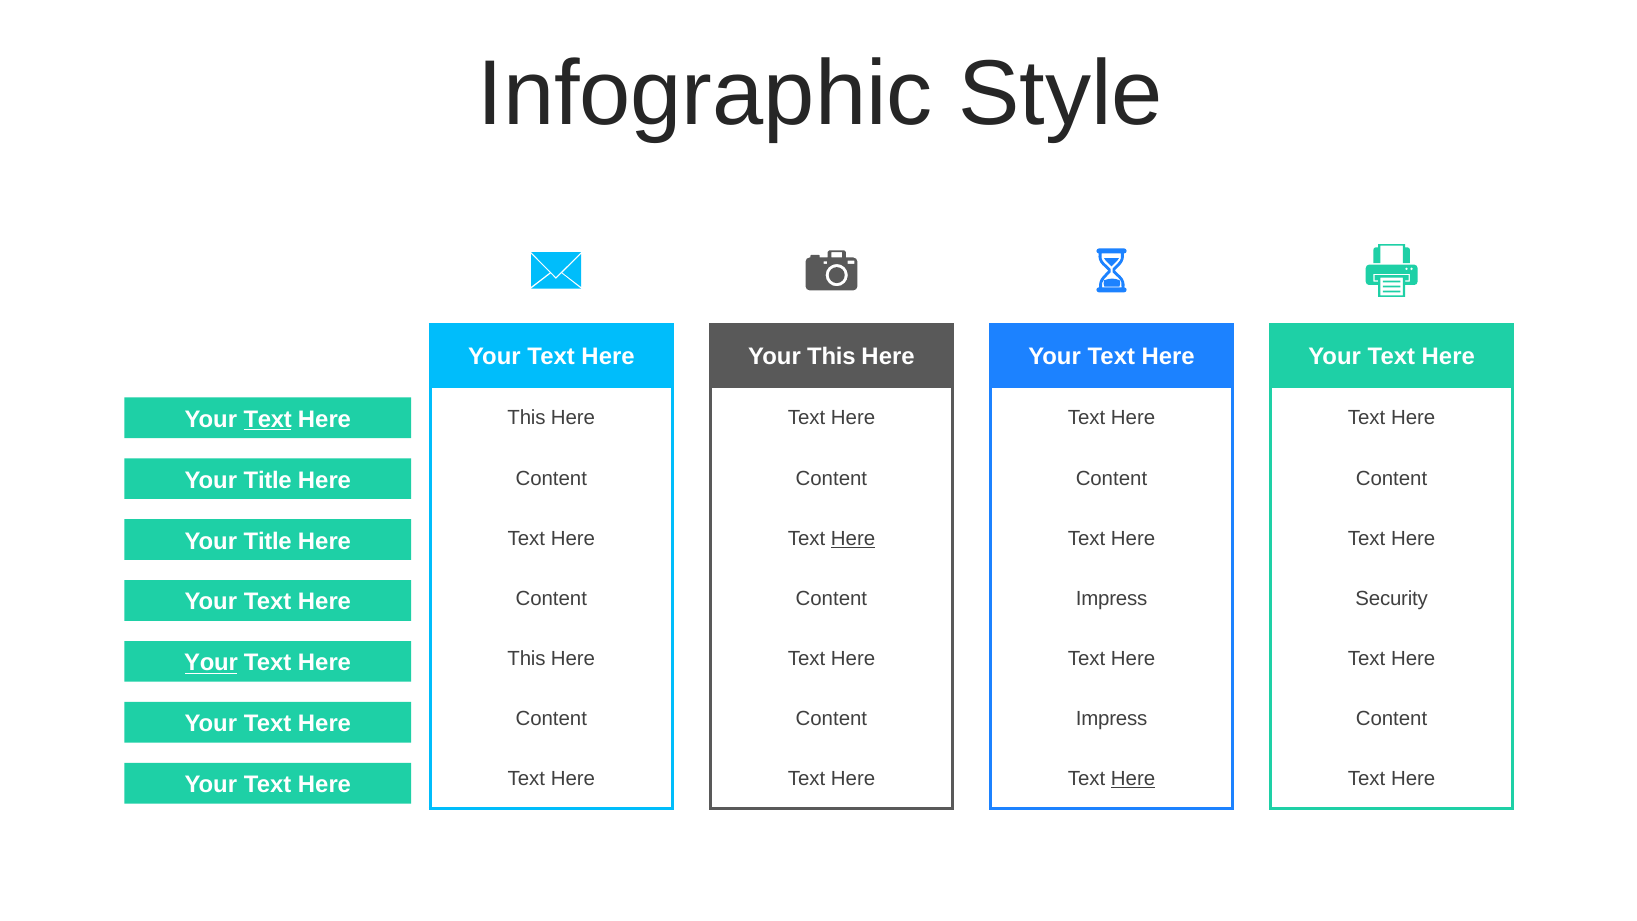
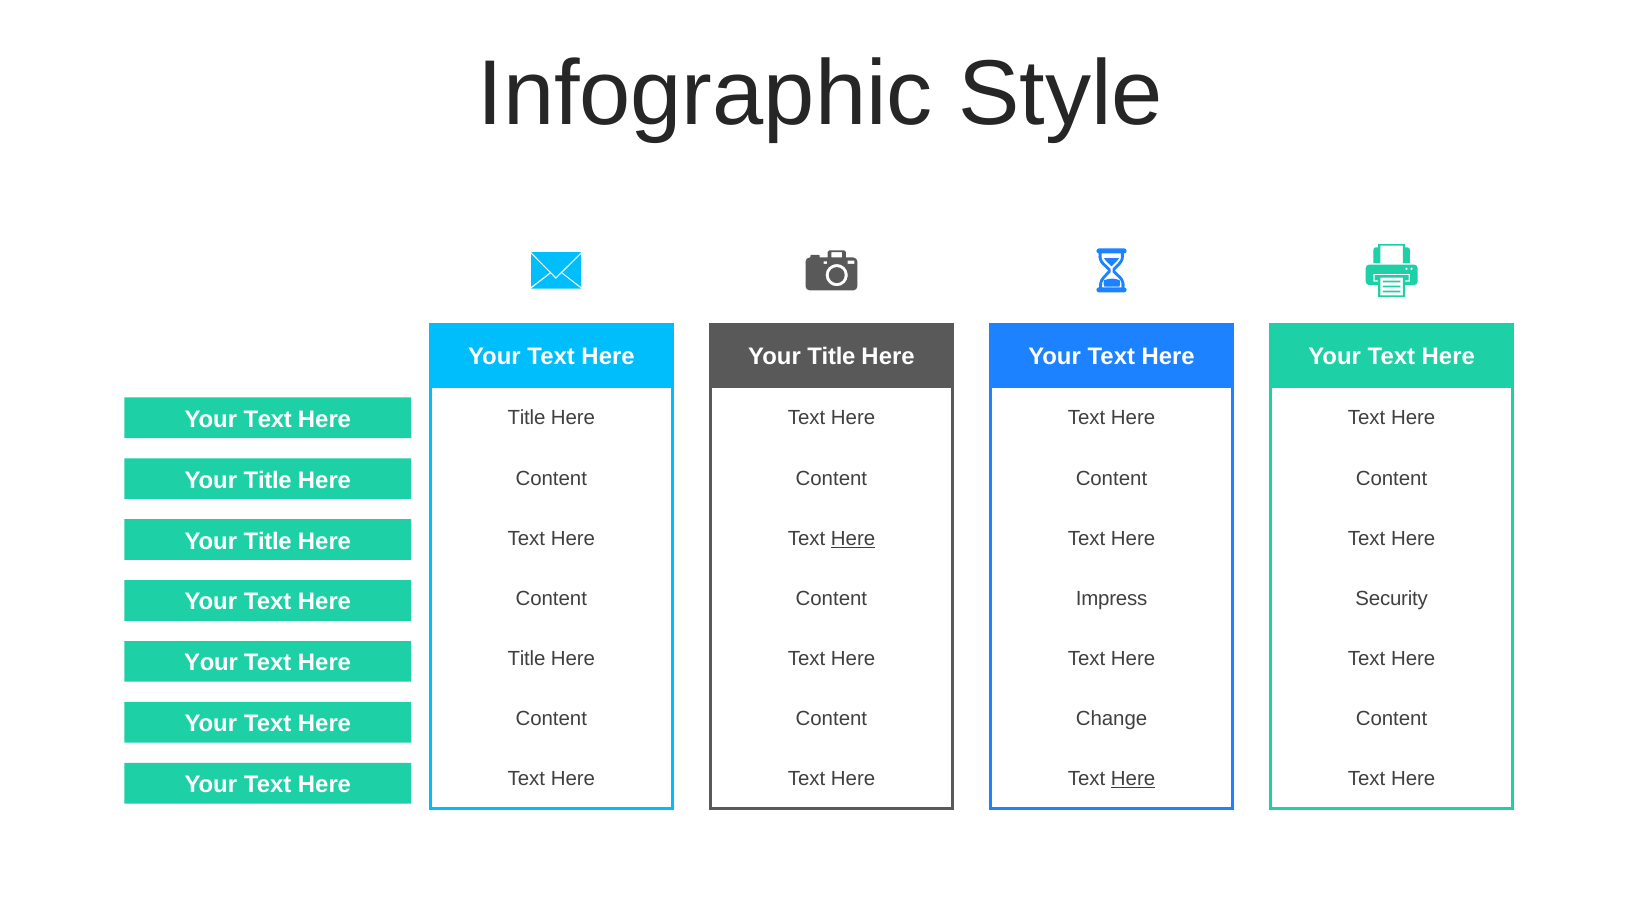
This at (831, 357): This -> Title
Text at (268, 419) underline: present -> none
This at (526, 418): This -> Title
This at (526, 659): This -> Title
Your at (211, 663) underline: present -> none
Impress at (1112, 719): Impress -> Change
